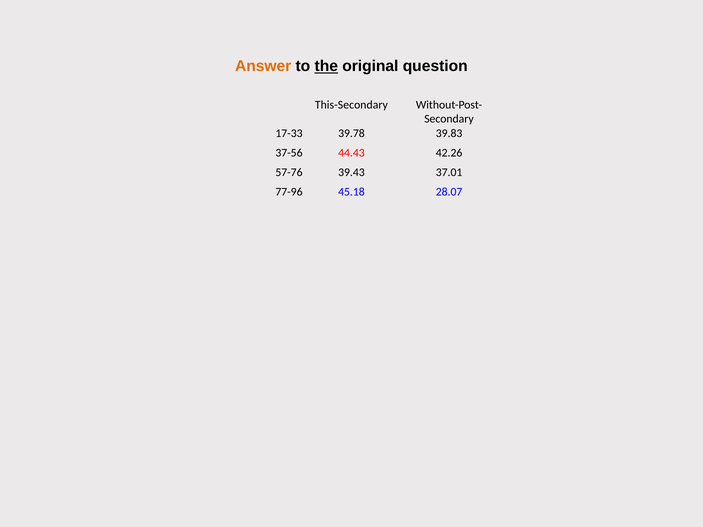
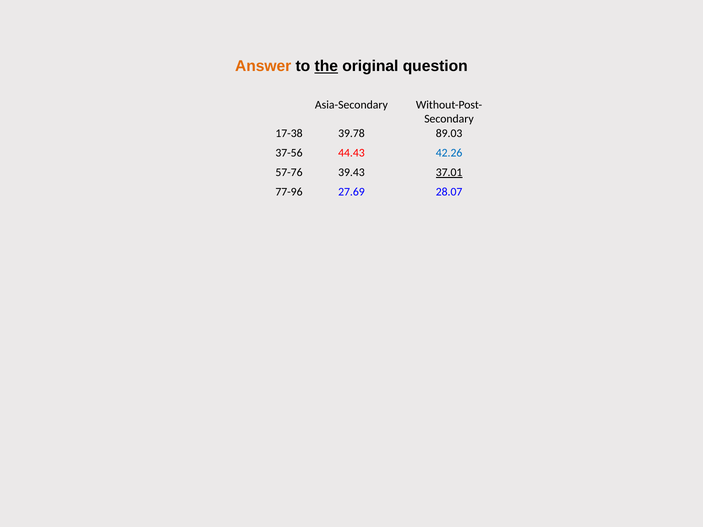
This-Secondary: This-Secondary -> Asia-Secondary
17-33: 17-33 -> 17-38
39.83: 39.83 -> 89.03
42.26 colour: black -> blue
37.01 underline: none -> present
45.18: 45.18 -> 27.69
